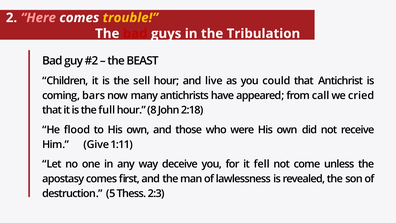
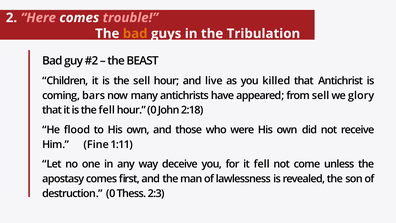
trouble colour: yellow -> pink
bad at (135, 34) colour: red -> orange
could: could -> killed
from call: call -> sell
cried: cried -> glory
the full: full -> fell
hour 8: 8 -> 0
Give: Give -> Fine
destruction 5: 5 -> 0
